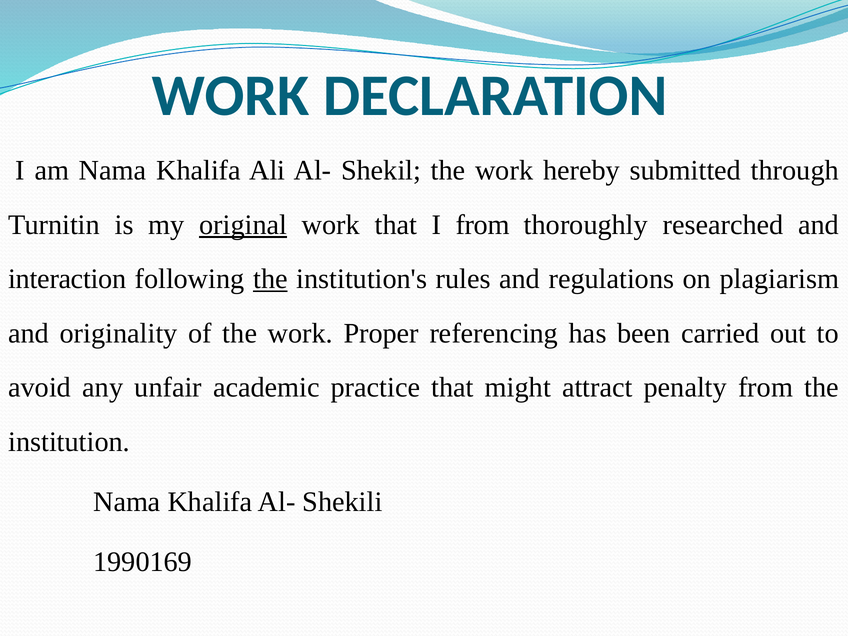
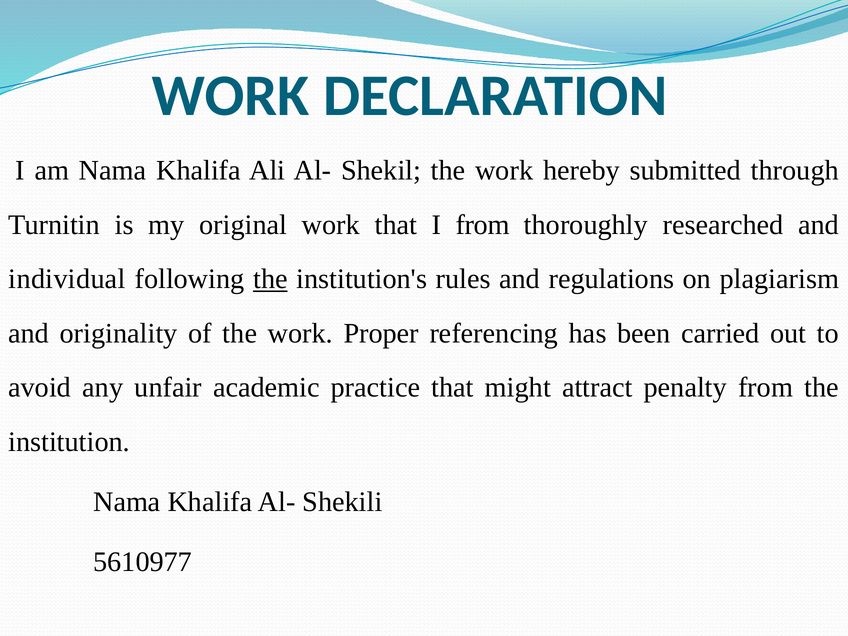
original underline: present -> none
interaction: interaction -> individual
1990169: 1990169 -> 5610977
